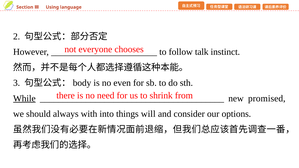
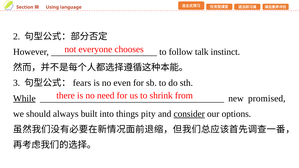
body: body -> fears
with: with -> built
will: will -> pity
consider underline: none -> present
